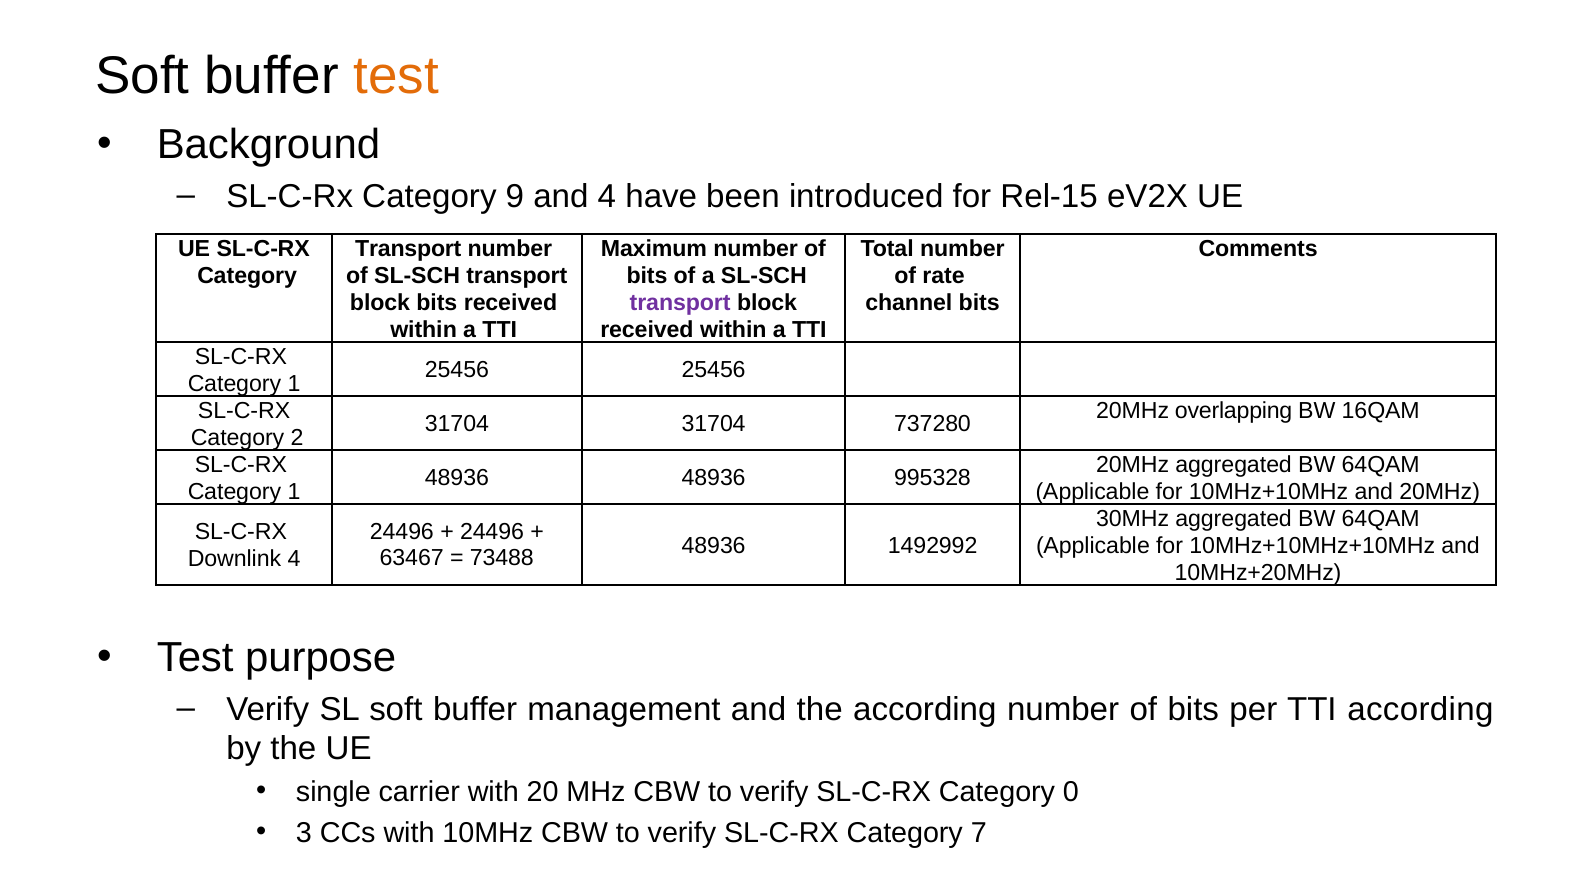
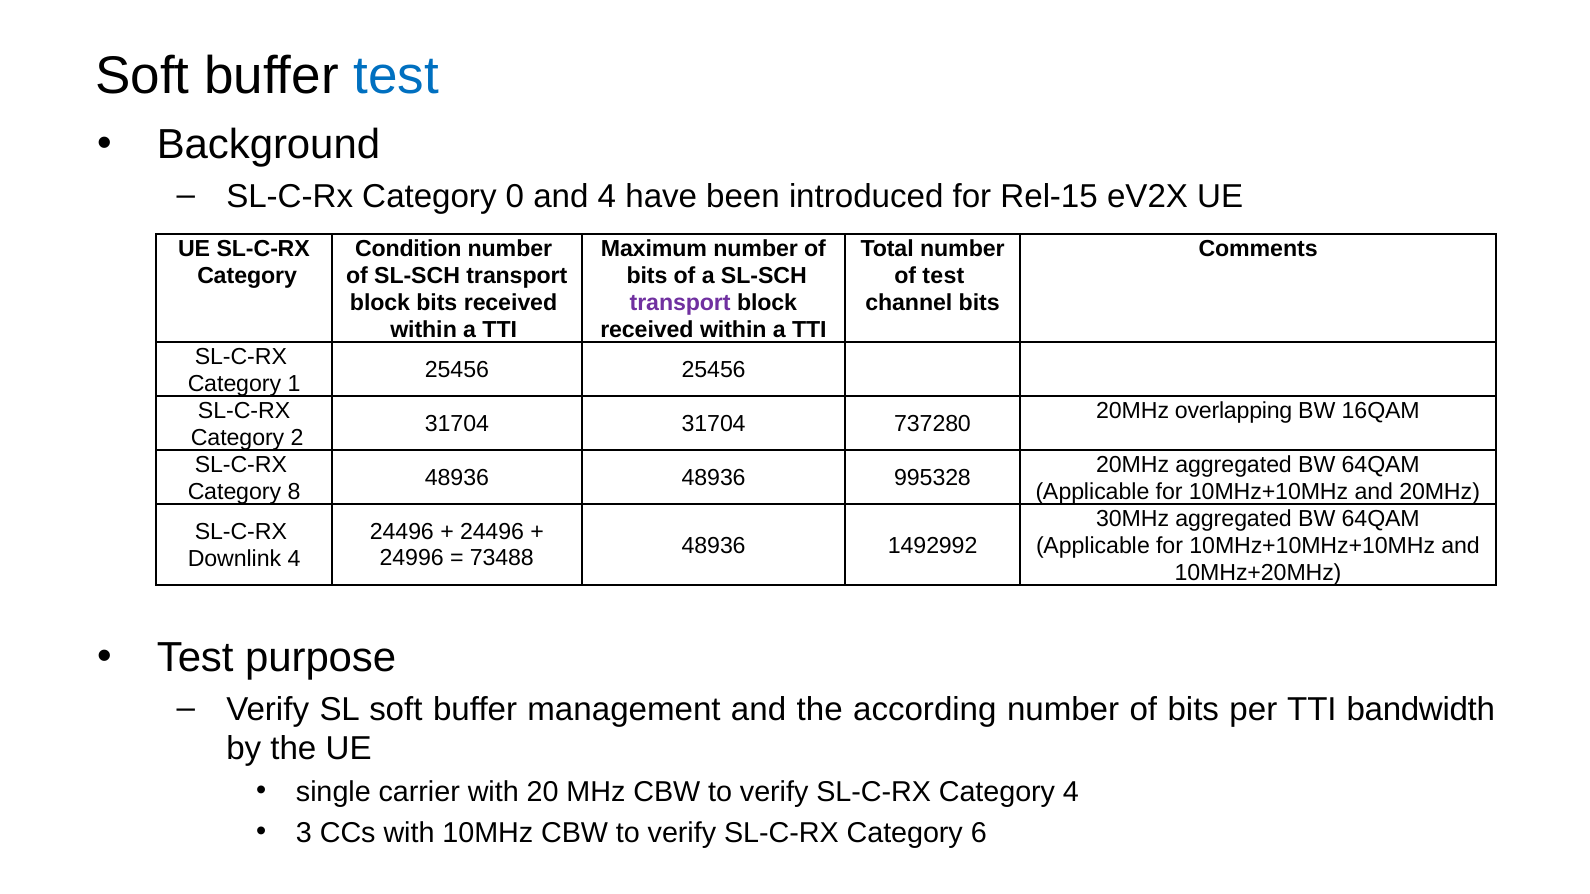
test at (396, 76) colour: orange -> blue
9: 9 -> 0
Transport at (408, 249): Transport -> Condition
of rate: rate -> test
1 at (294, 492): 1 -> 8
63467: 63467 -> 24996
TTI according: according -> bandwidth
Category 0: 0 -> 4
7: 7 -> 6
